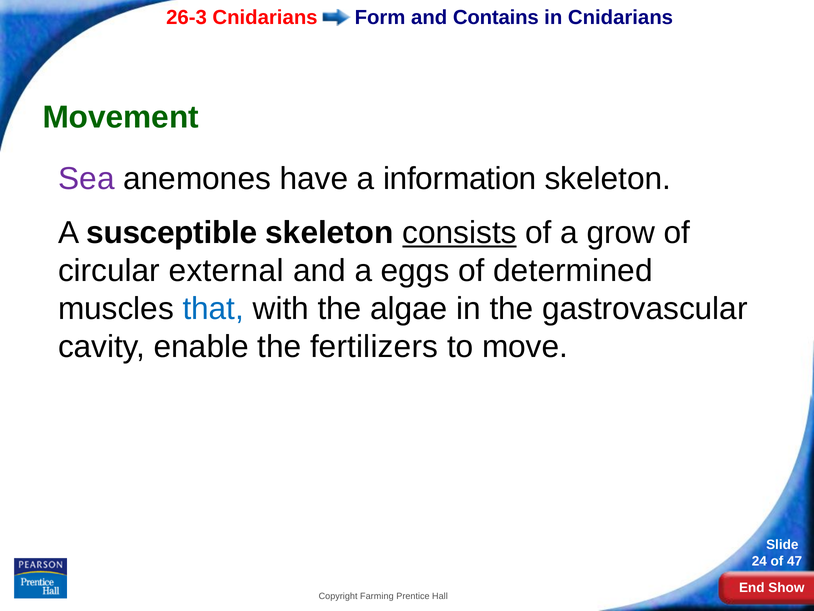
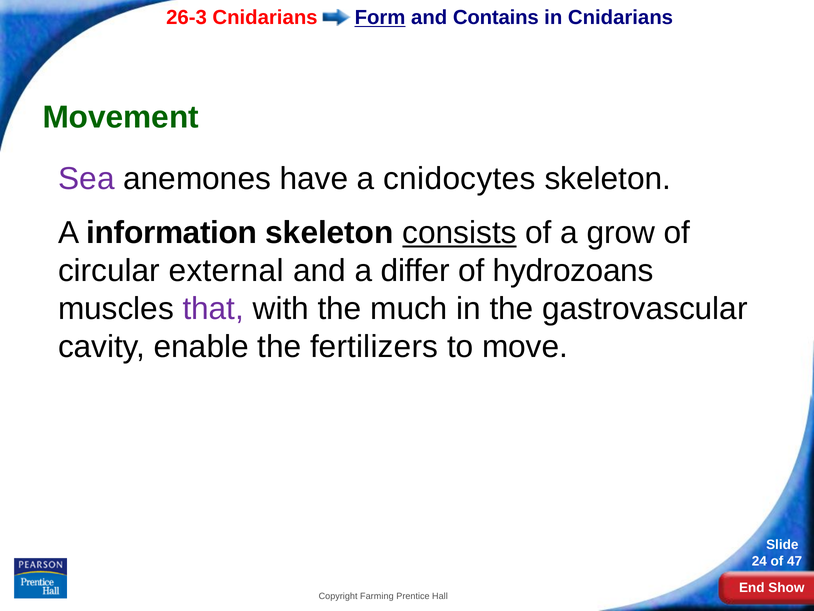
Form underline: none -> present
information: information -> cnidocytes
susceptible: susceptible -> information
eggs: eggs -> differ
determined: determined -> hydrozoans
that colour: blue -> purple
algae: algae -> much
